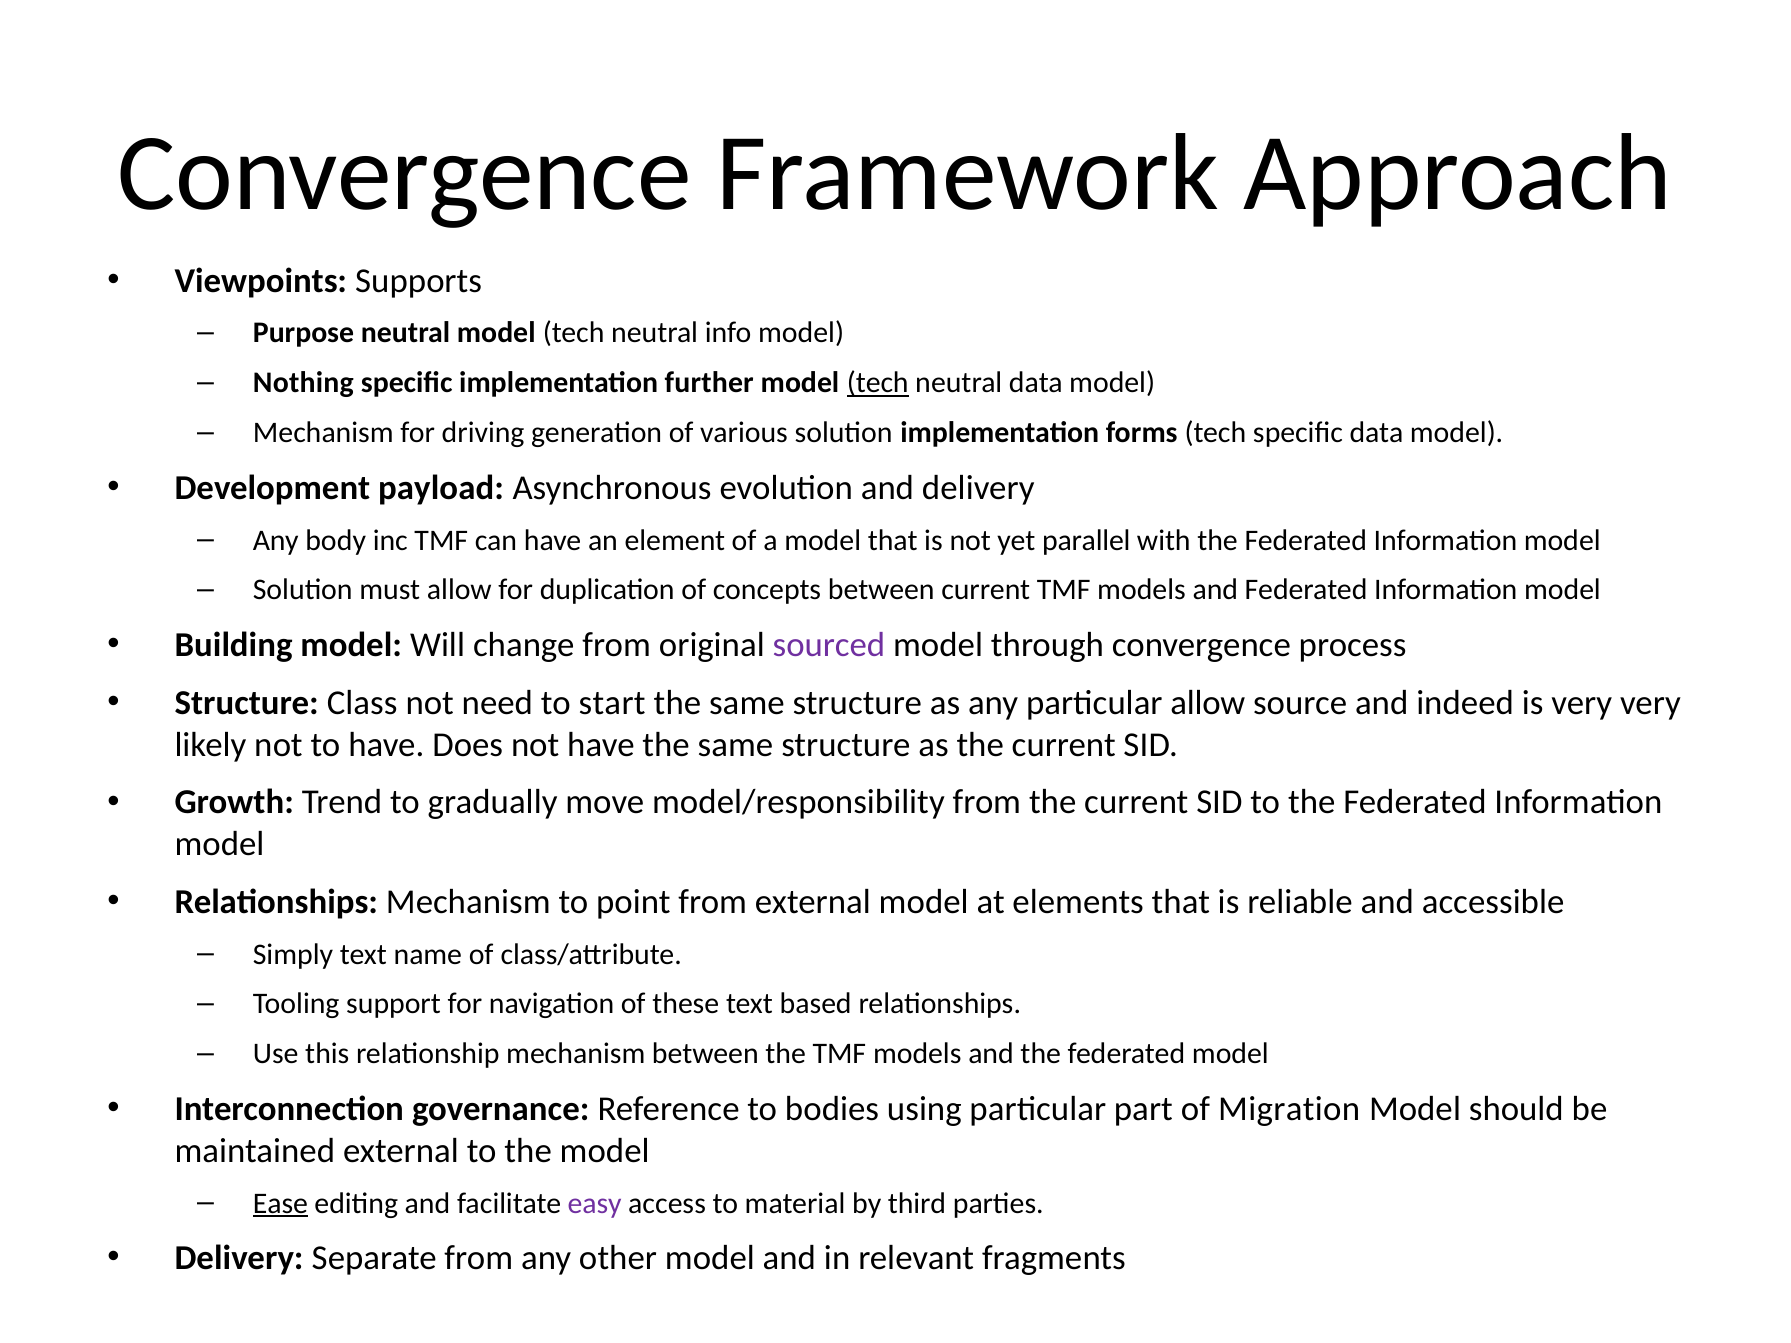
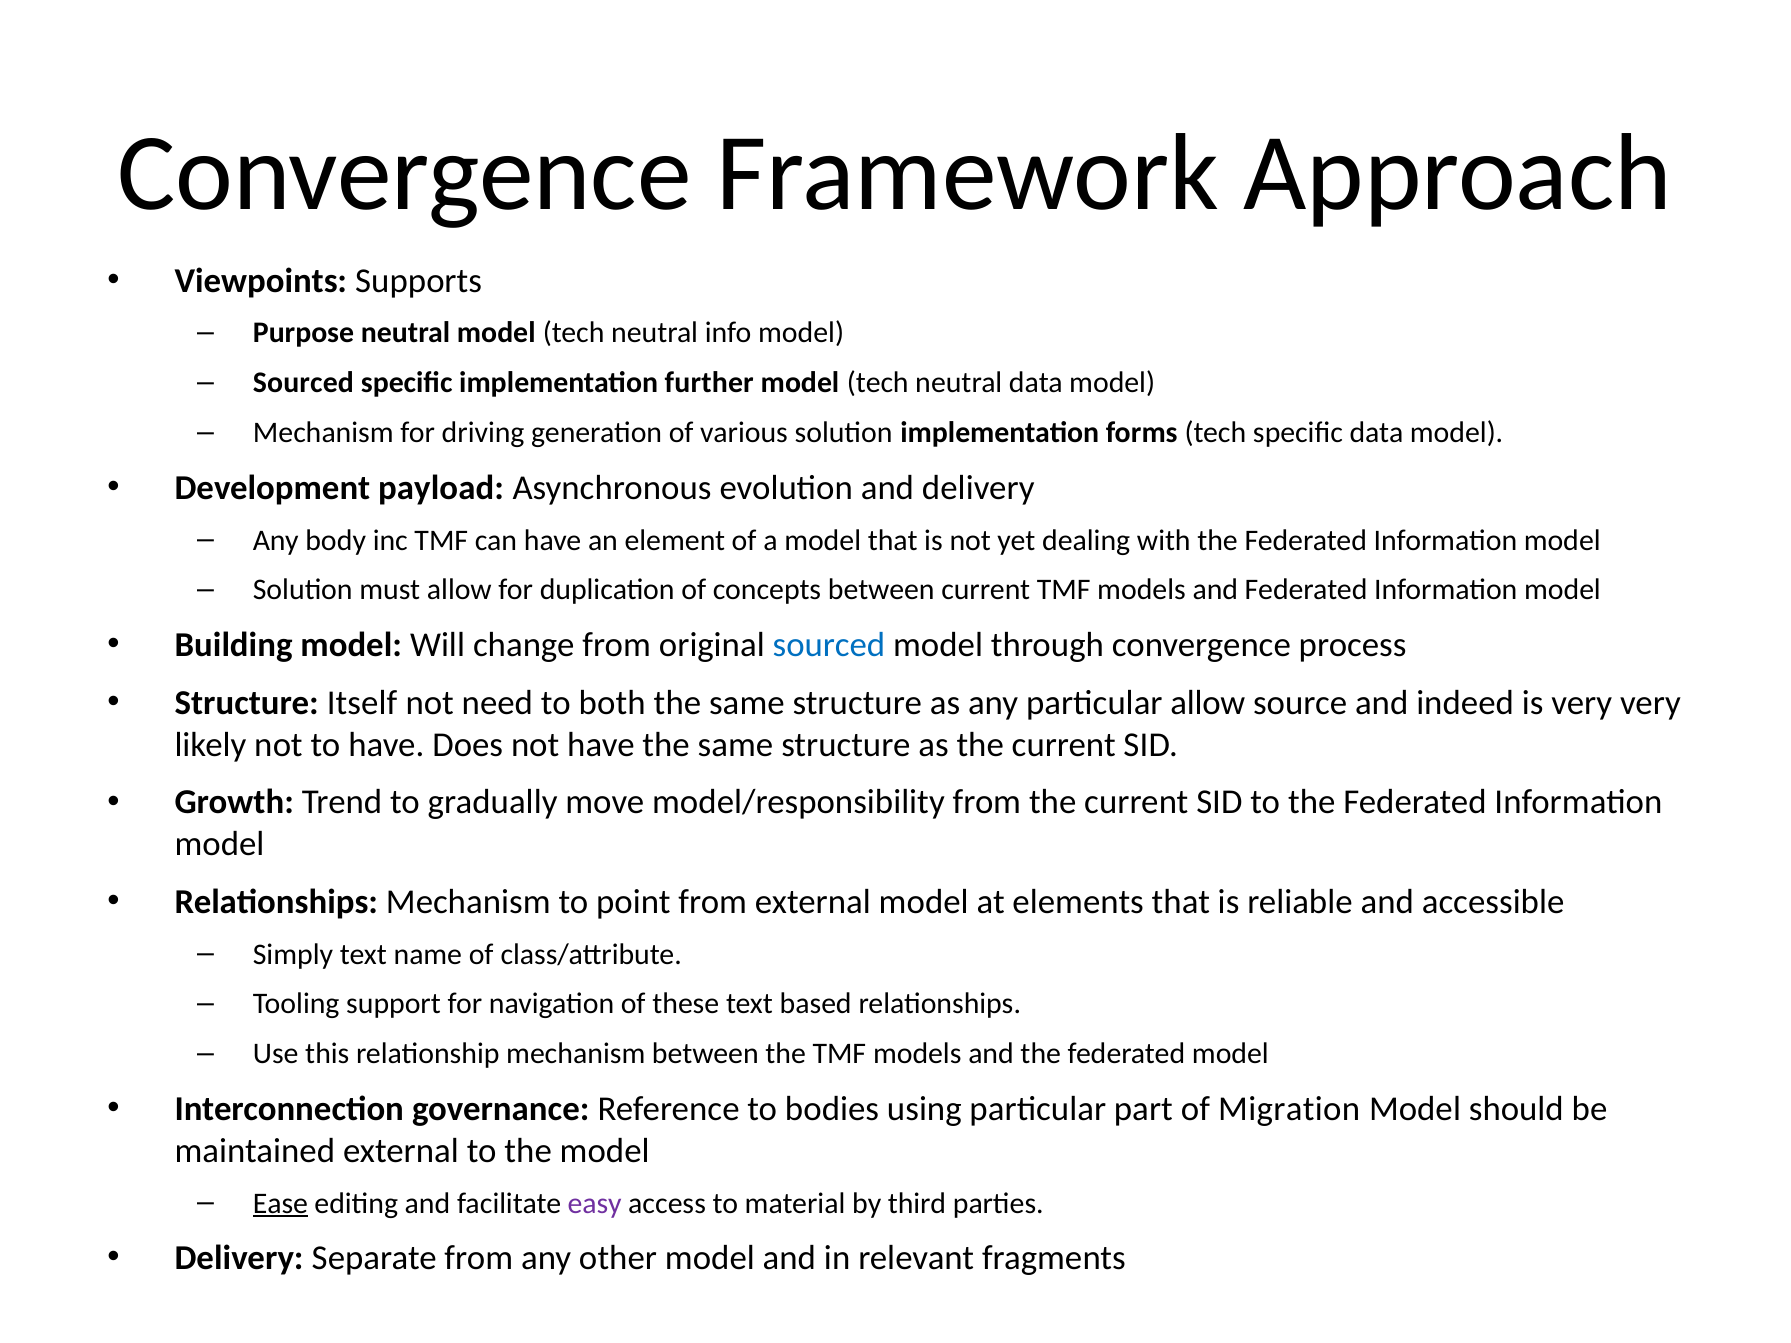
Nothing at (303, 383): Nothing -> Sourced
tech at (878, 383) underline: present -> none
parallel: parallel -> dealing
sourced at (829, 645) colour: purple -> blue
Class: Class -> Itself
start: start -> both
